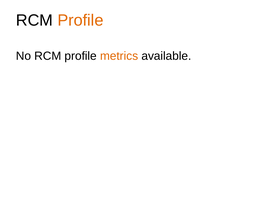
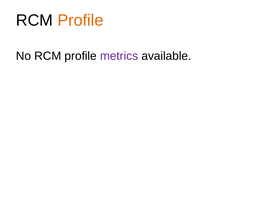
metrics colour: orange -> purple
